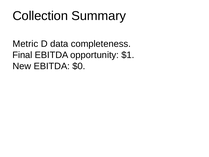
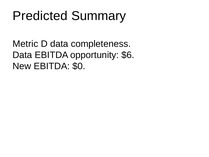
Collection: Collection -> Predicted
Final at (22, 55): Final -> Data
$1: $1 -> $6
